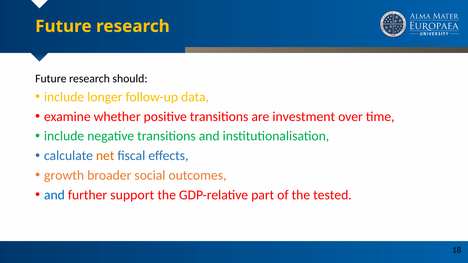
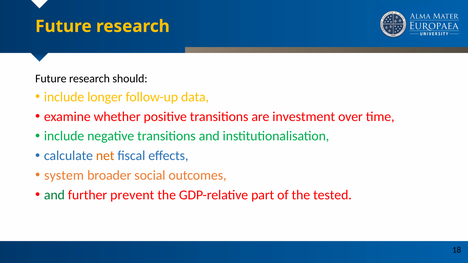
growth: growth -> system
and at (54, 195) colour: blue -> green
support: support -> prevent
